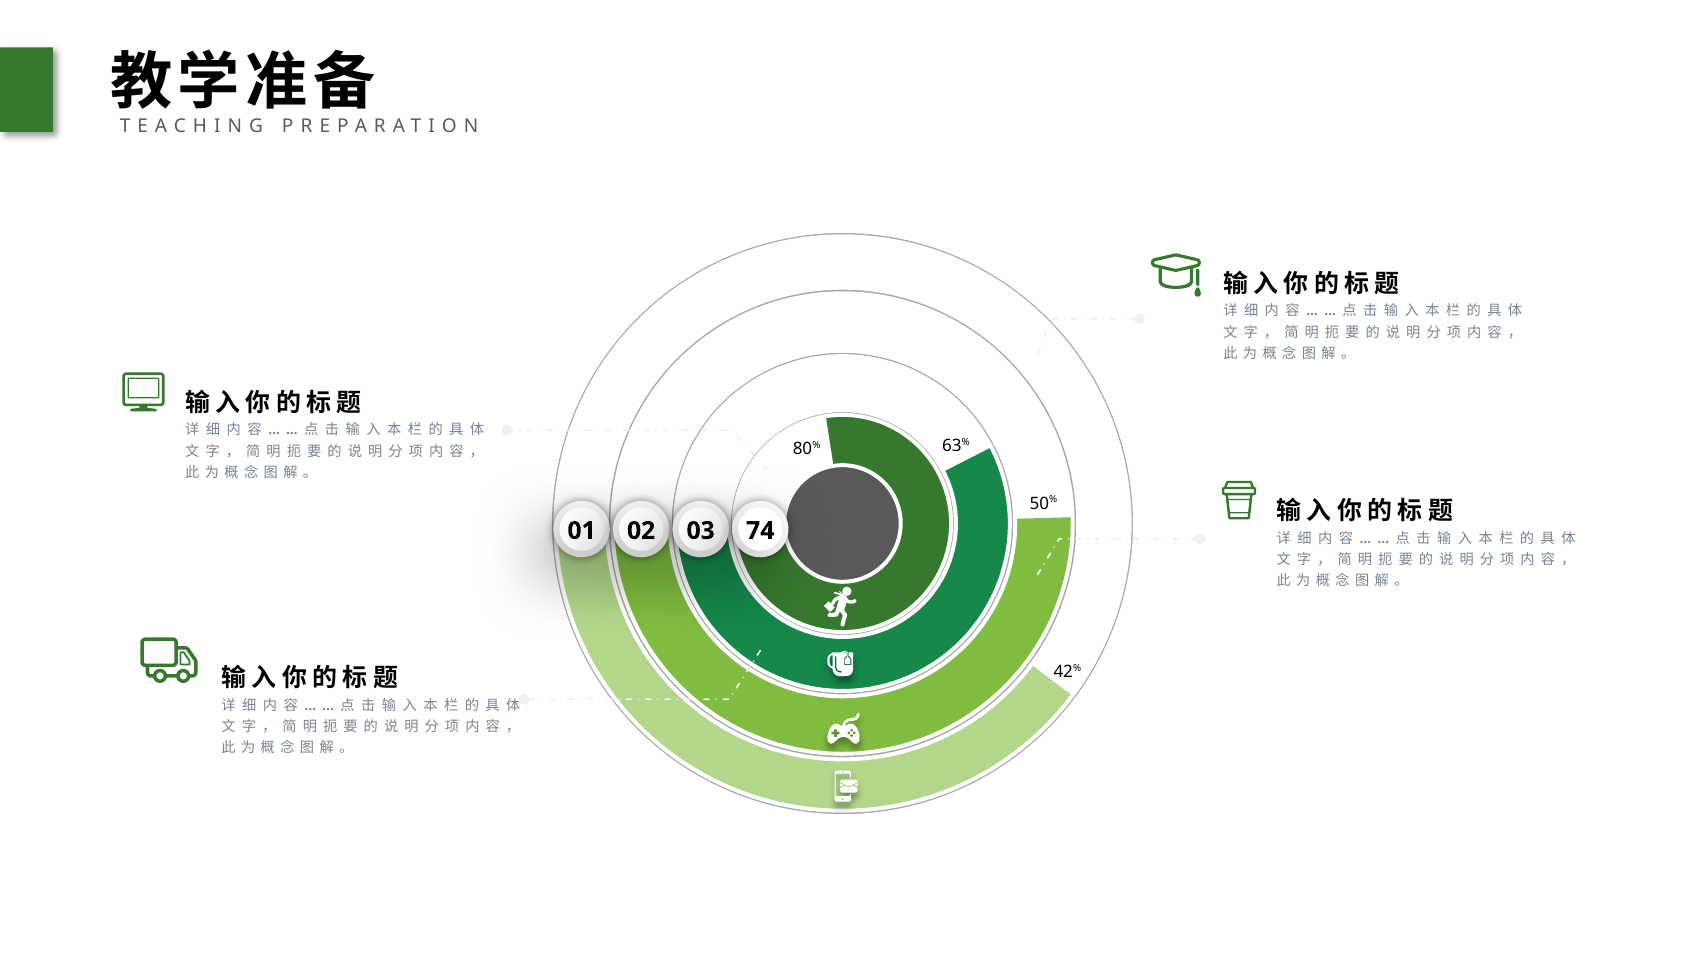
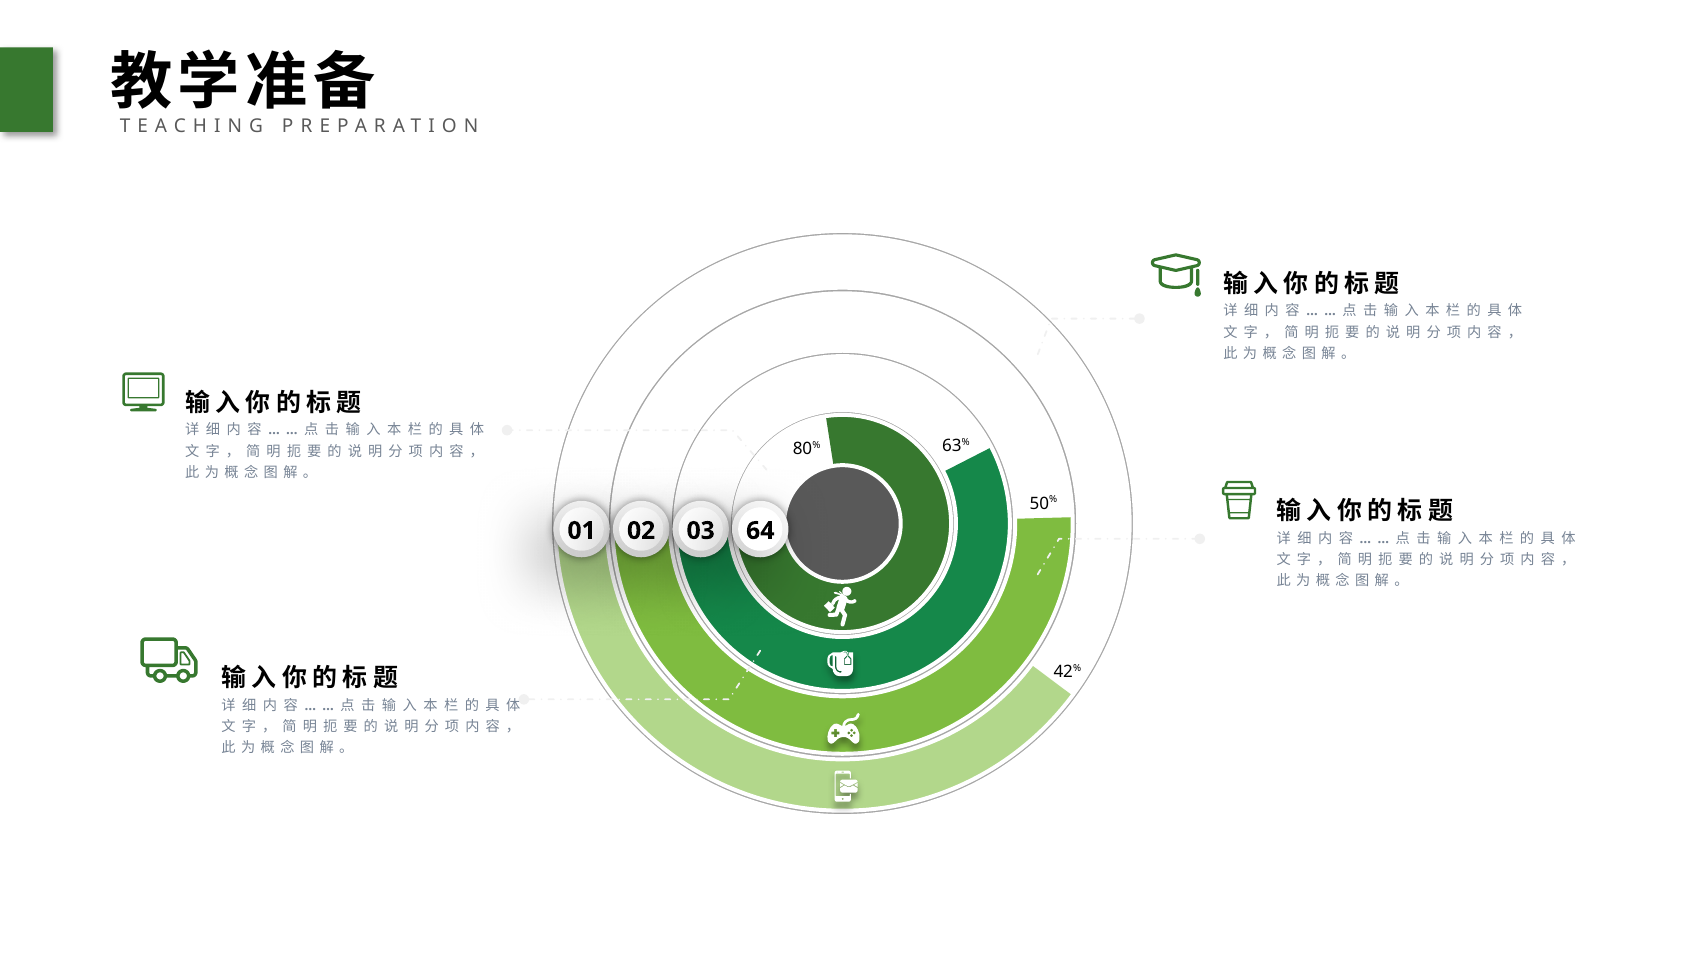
74: 74 -> 64
